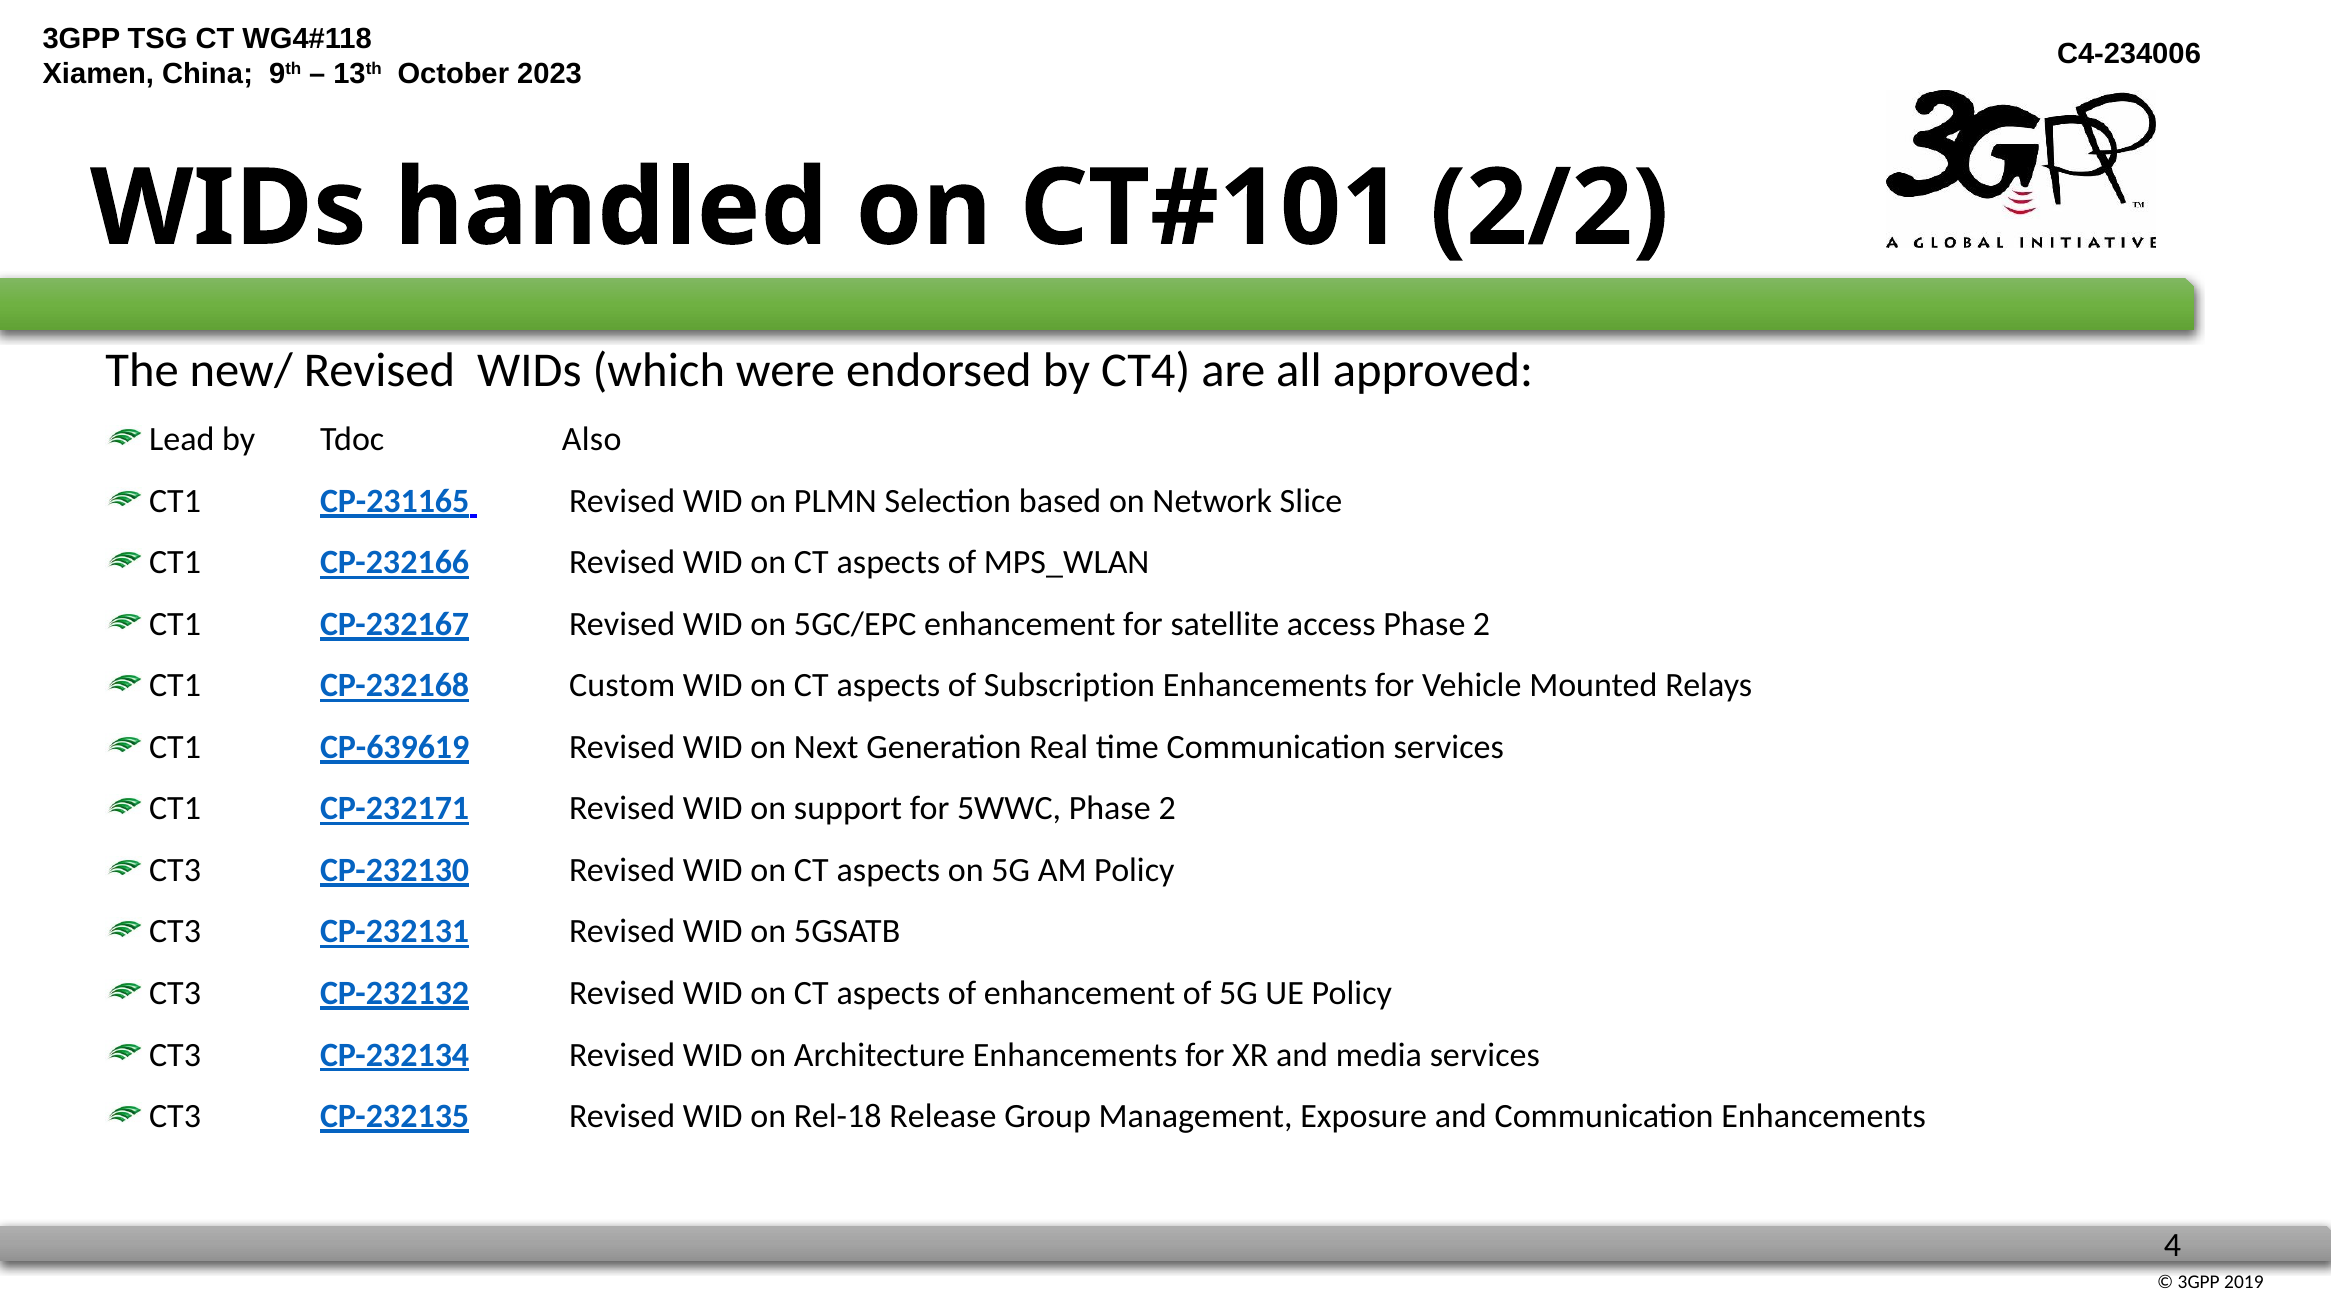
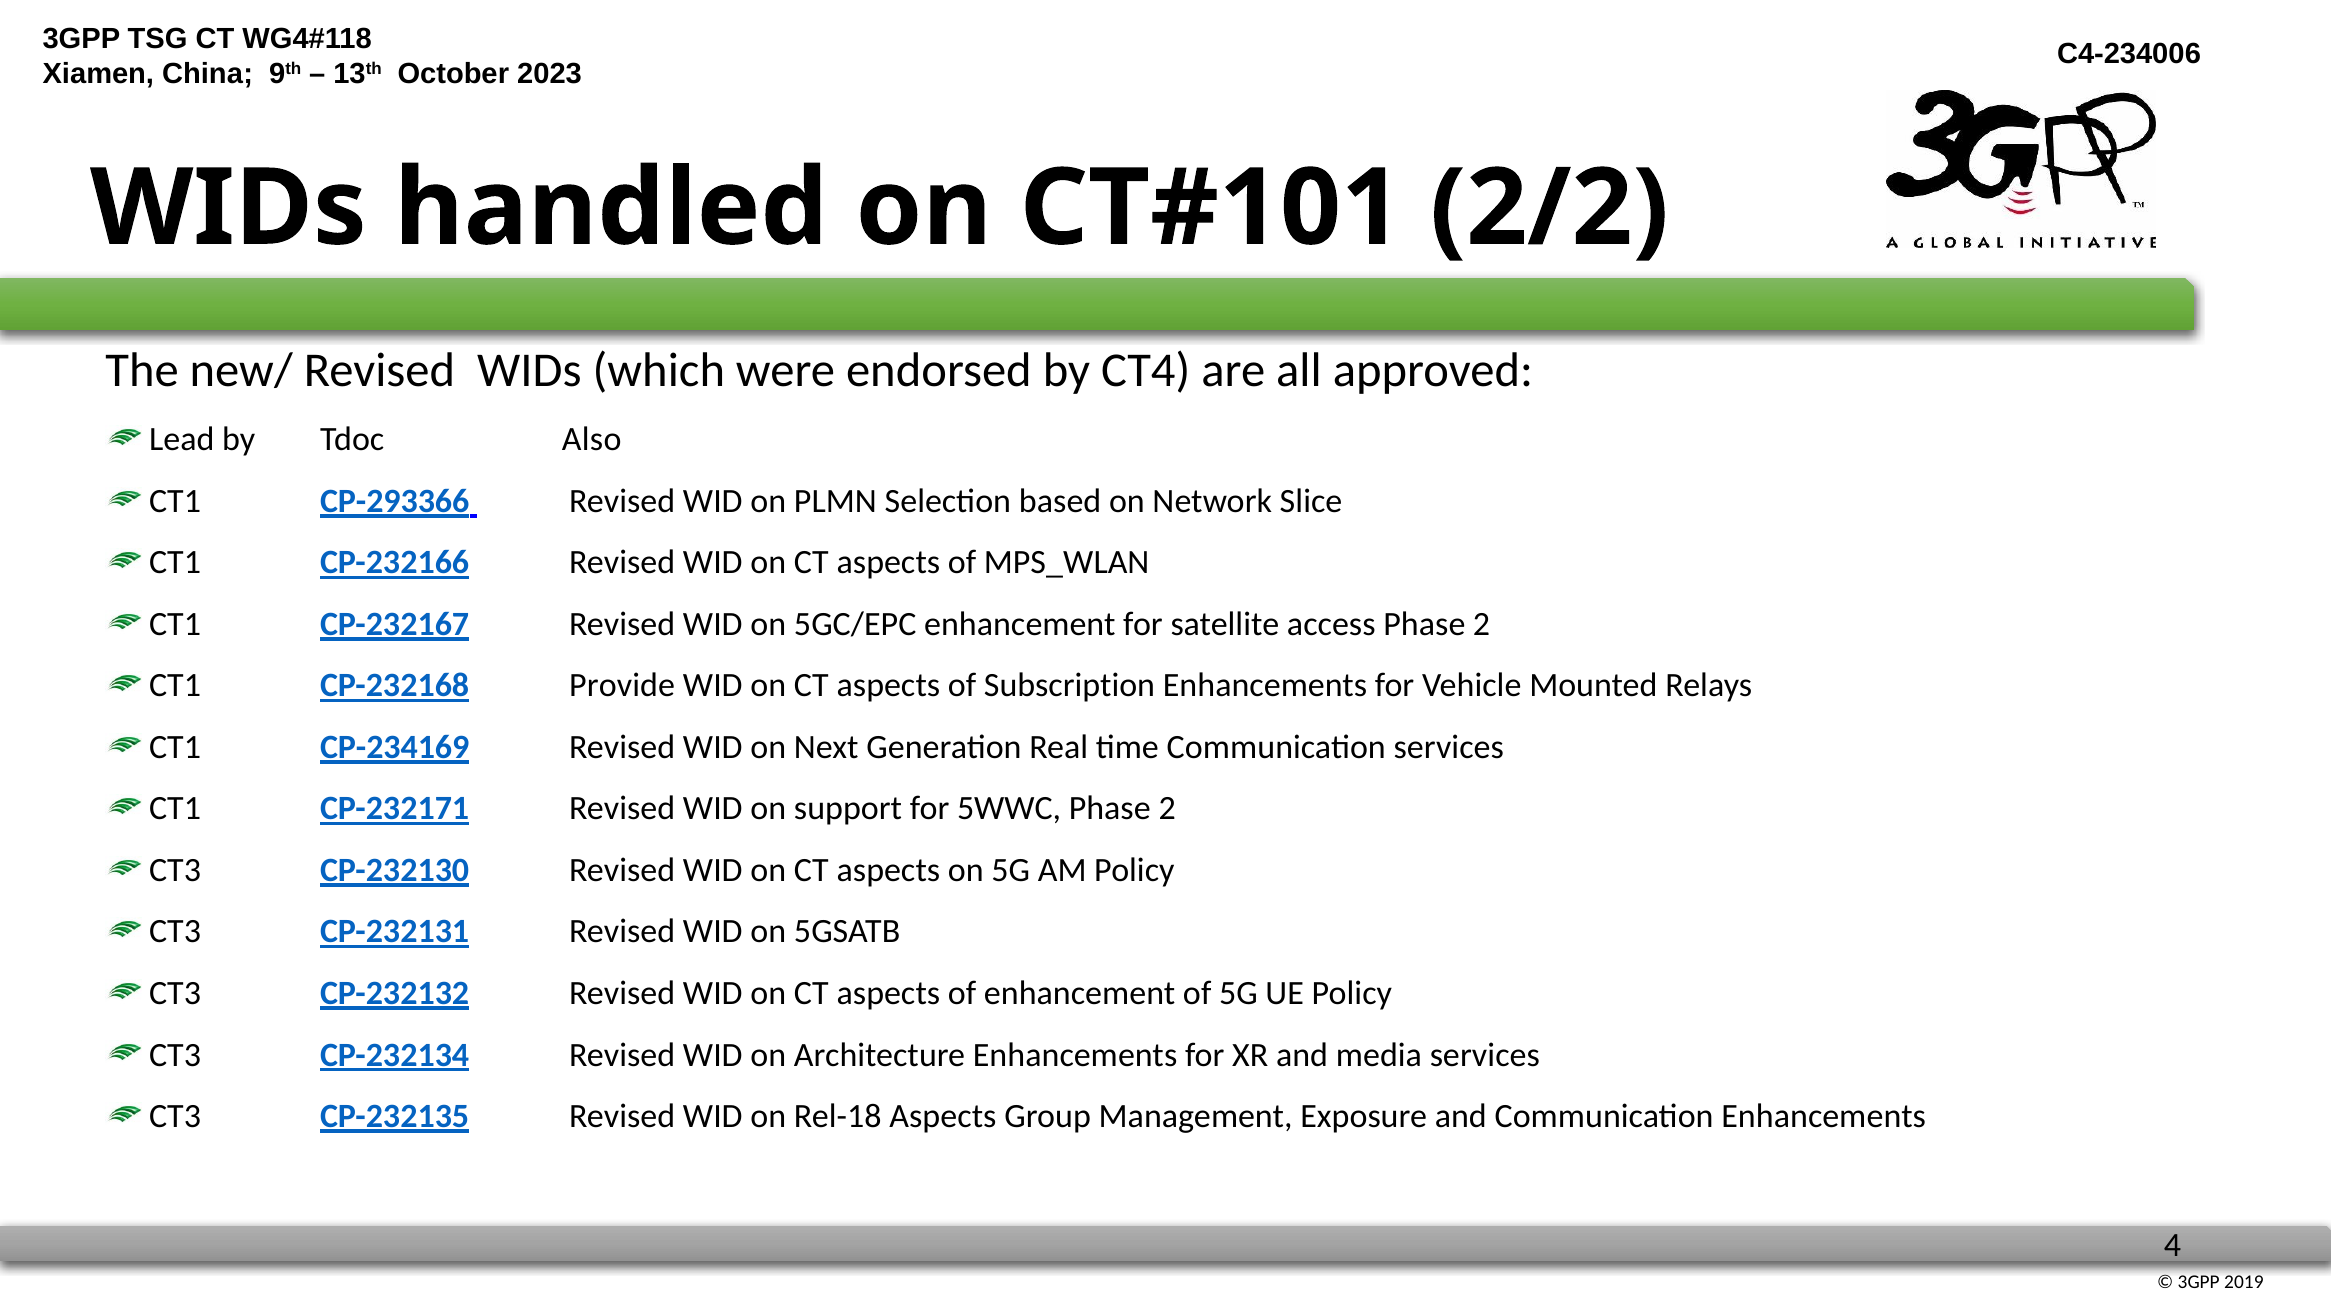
CP-231165: CP-231165 -> CP-293366
Custom: Custom -> Provide
CP-639619: CP-639619 -> CP-234169
Rel-18 Release: Release -> Aspects
